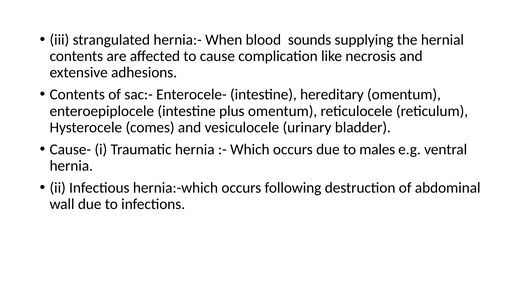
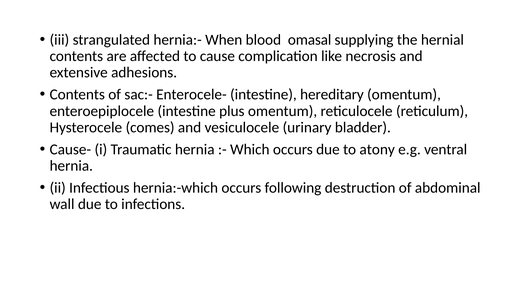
sounds: sounds -> omasal
males: males -> atony
